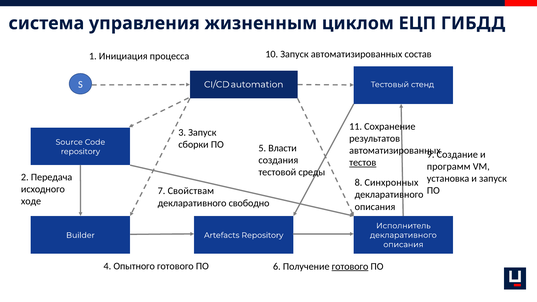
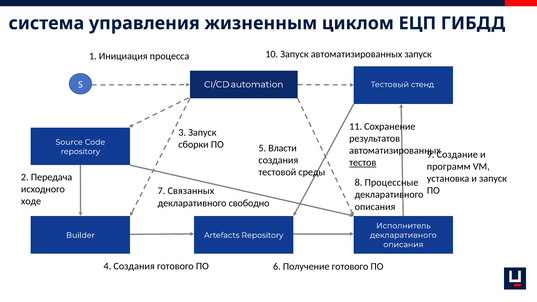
автоматизированных состав: состав -> запуск
Синхронных: Синхронных -> Процессные
Свойствам: Свойствам -> Связанных
4 Опытного: Опытного -> Создания
готового at (350, 266) underline: present -> none
